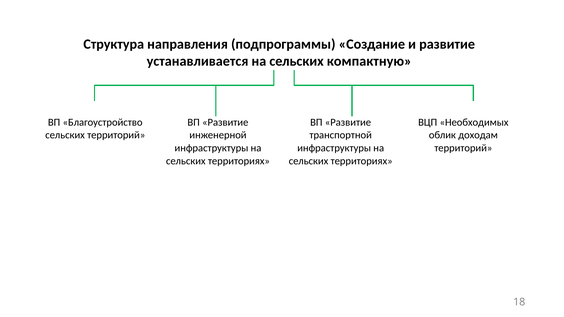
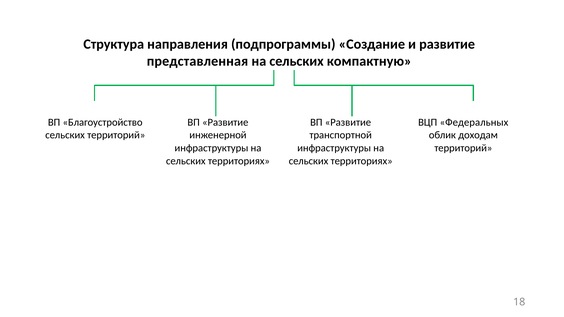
устанавливается: устанавливается -> представленная
Необходимых: Необходимых -> Федеральных
